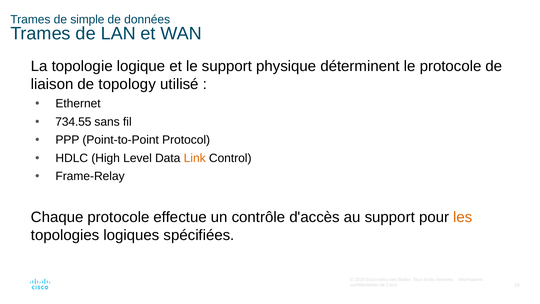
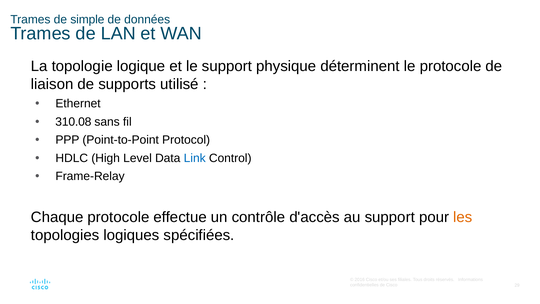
topology: topology -> supports
734.55: 734.55 -> 310.08
Link colour: orange -> blue
